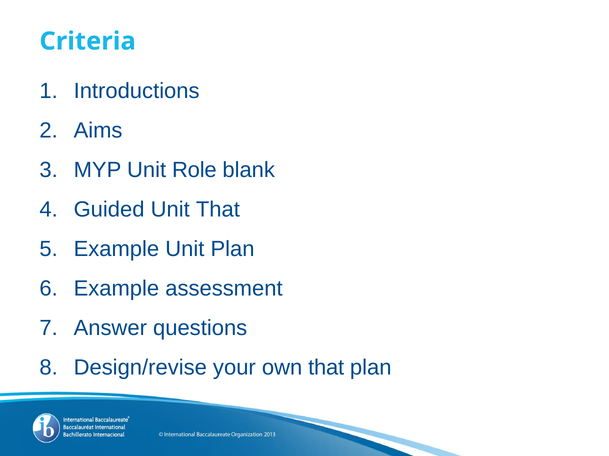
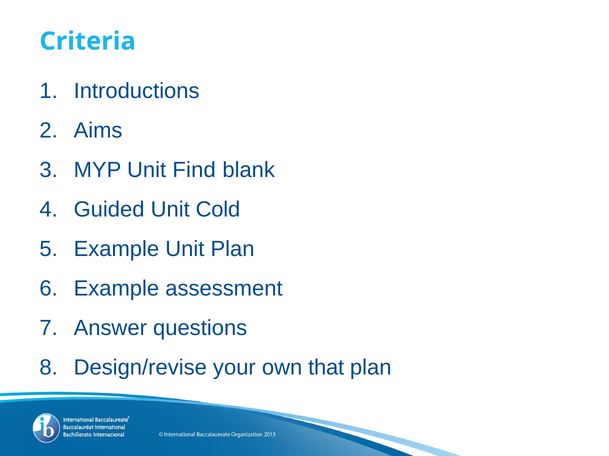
Role: Role -> Find
Unit That: That -> Cold
